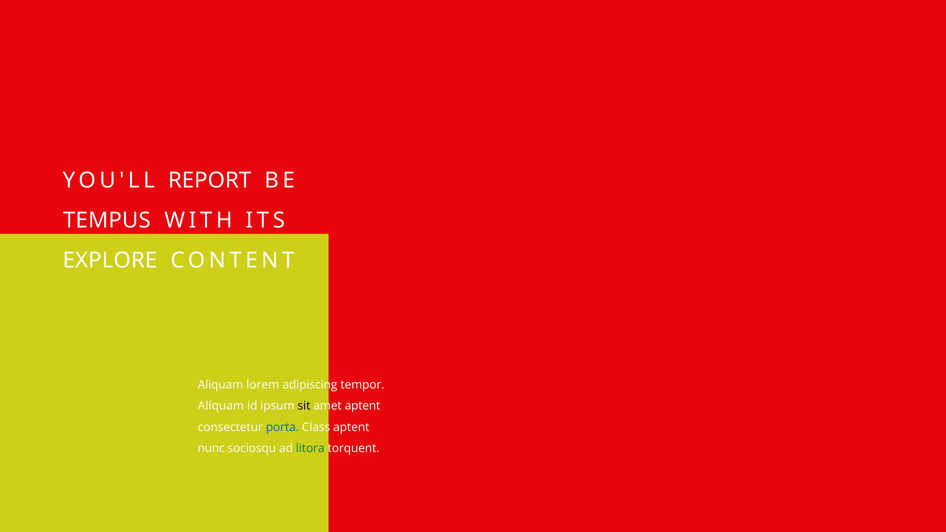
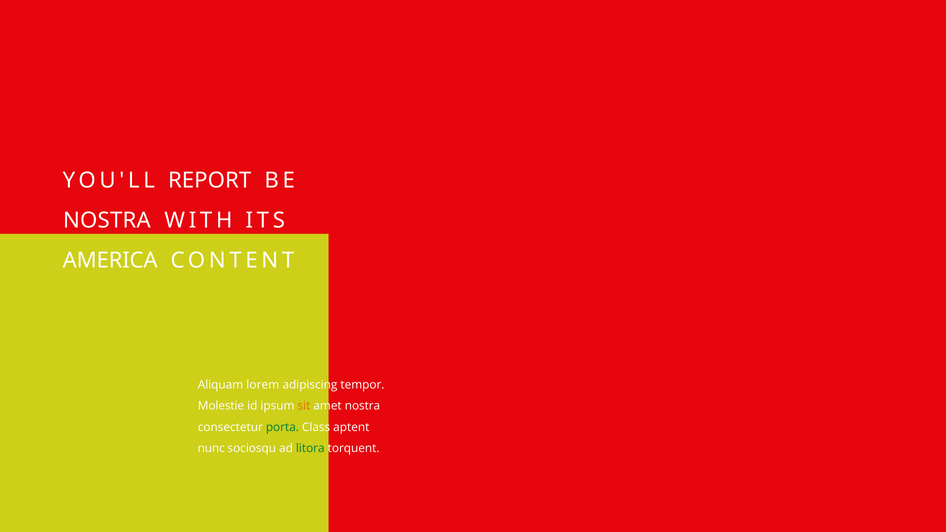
TEMPUS at (107, 221): TEMPUS -> NOSTRA
EXPLORE: EXPLORE -> AMERICA
Aliquam at (221, 406): Aliquam -> Molestie
sit colour: black -> orange
amet aptent: aptent -> nostra
porta colour: blue -> green
